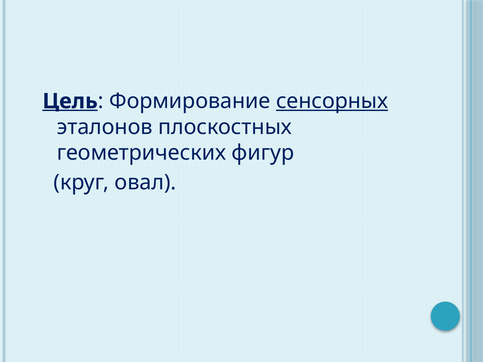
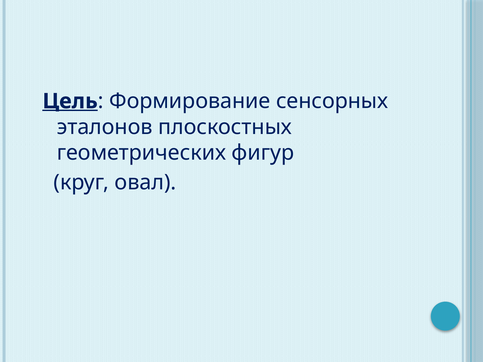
сенсорных underline: present -> none
